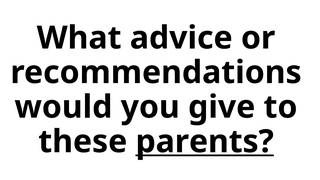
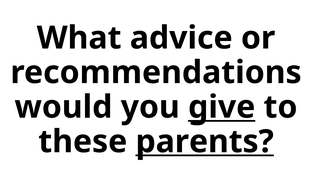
give underline: none -> present
